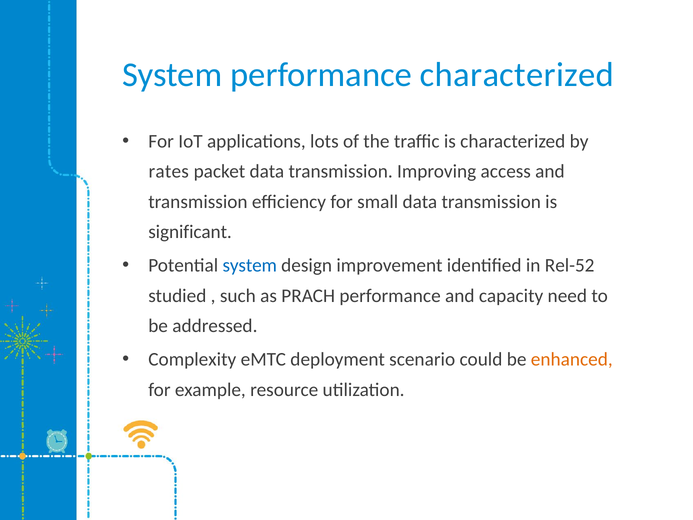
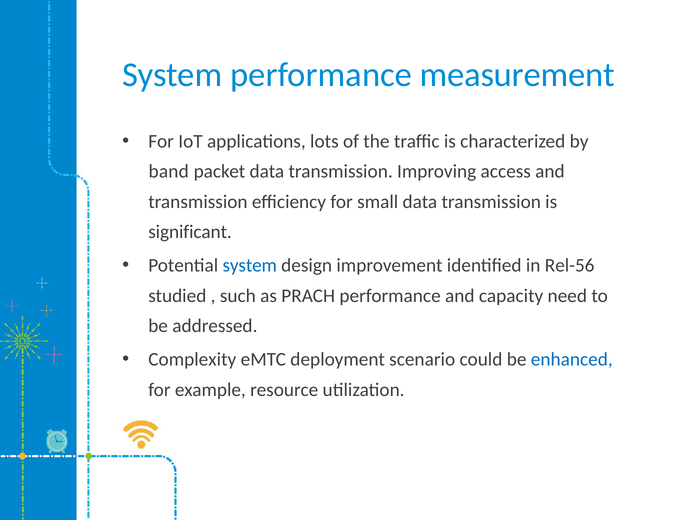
performance characterized: characterized -> measurement
rates: rates -> band
Rel-52: Rel-52 -> Rel-56
enhanced colour: orange -> blue
